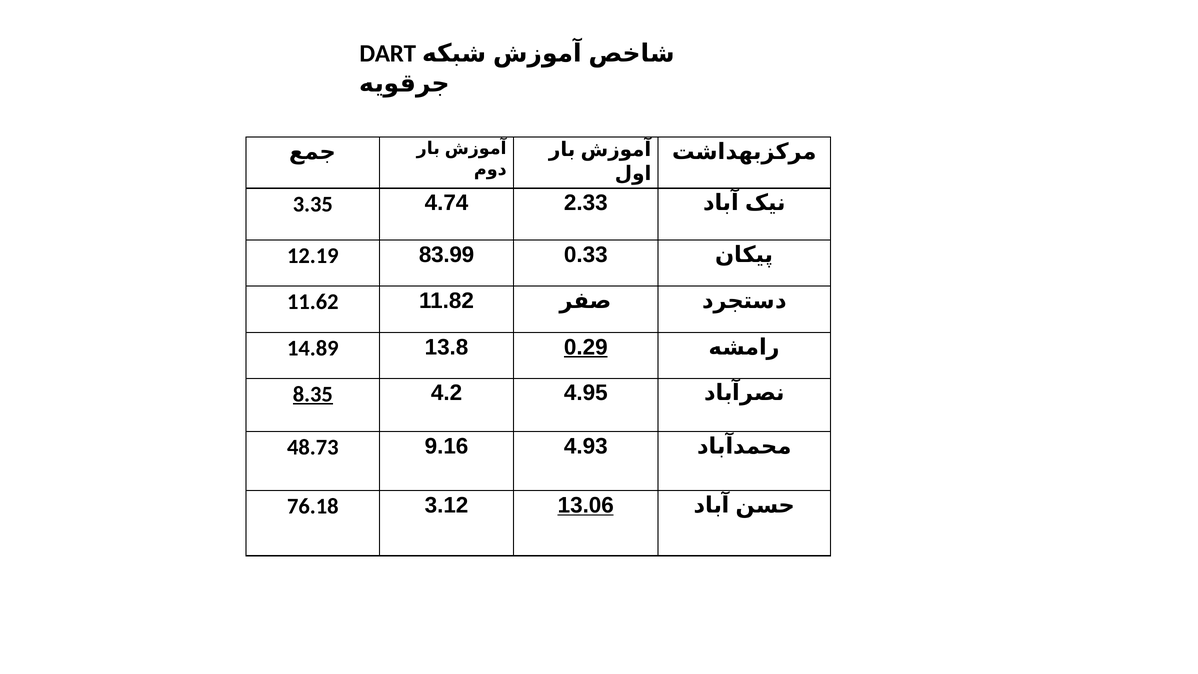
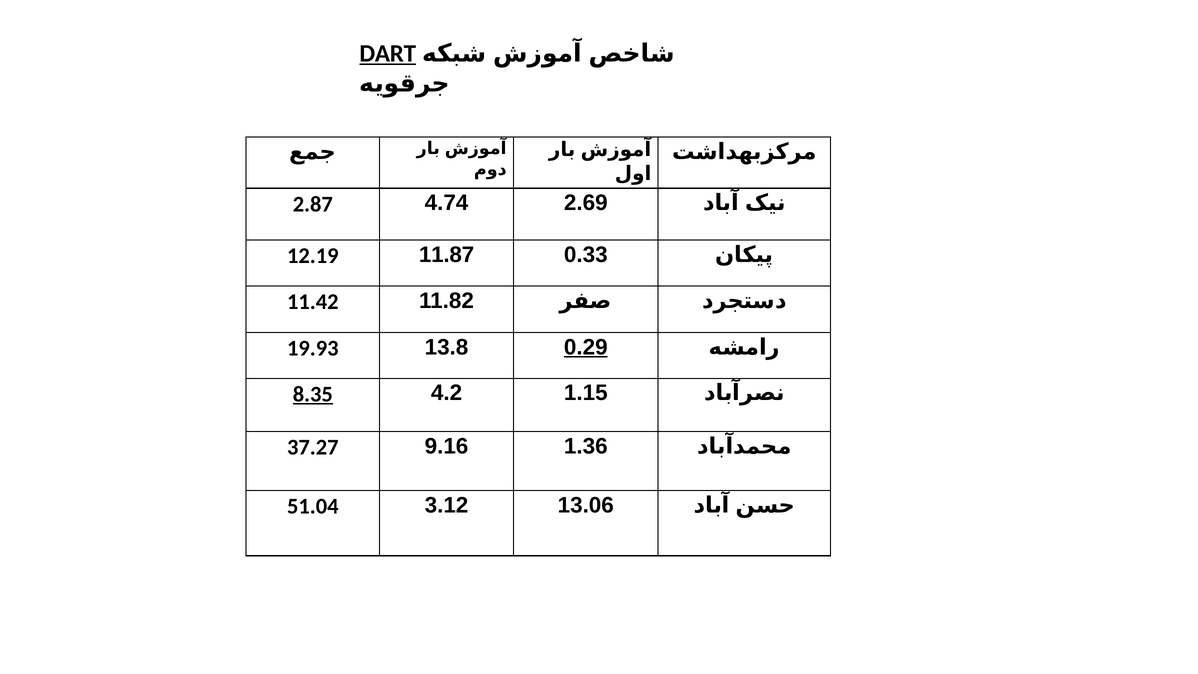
DART underline: none -> present
3.35: 3.35 -> 2.87
2.33: 2.33 -> 2.69
83.99: 83.99 -> 11.87
11.62: 11.62 -> 11.42
14.89: 14.89 -> 19.93
4.95: 4.95 -> 1.15
48.73: 48.73 -> 37.27
4.93: 4.93 -> 1.36
76.18: 76.18 -> 51.04
13.06 underline: present -> none
